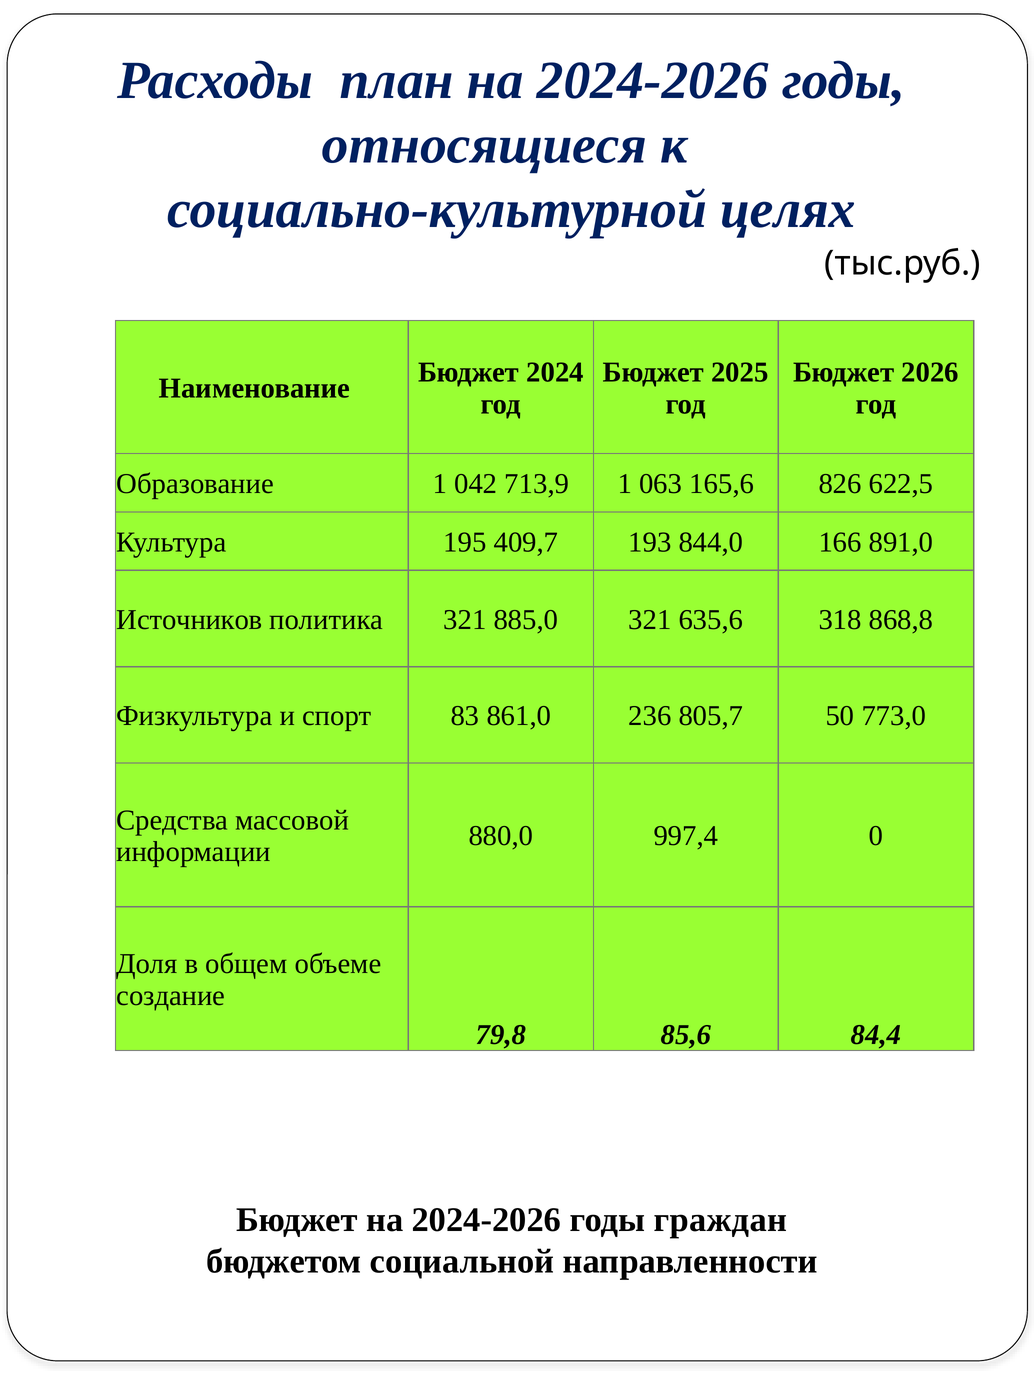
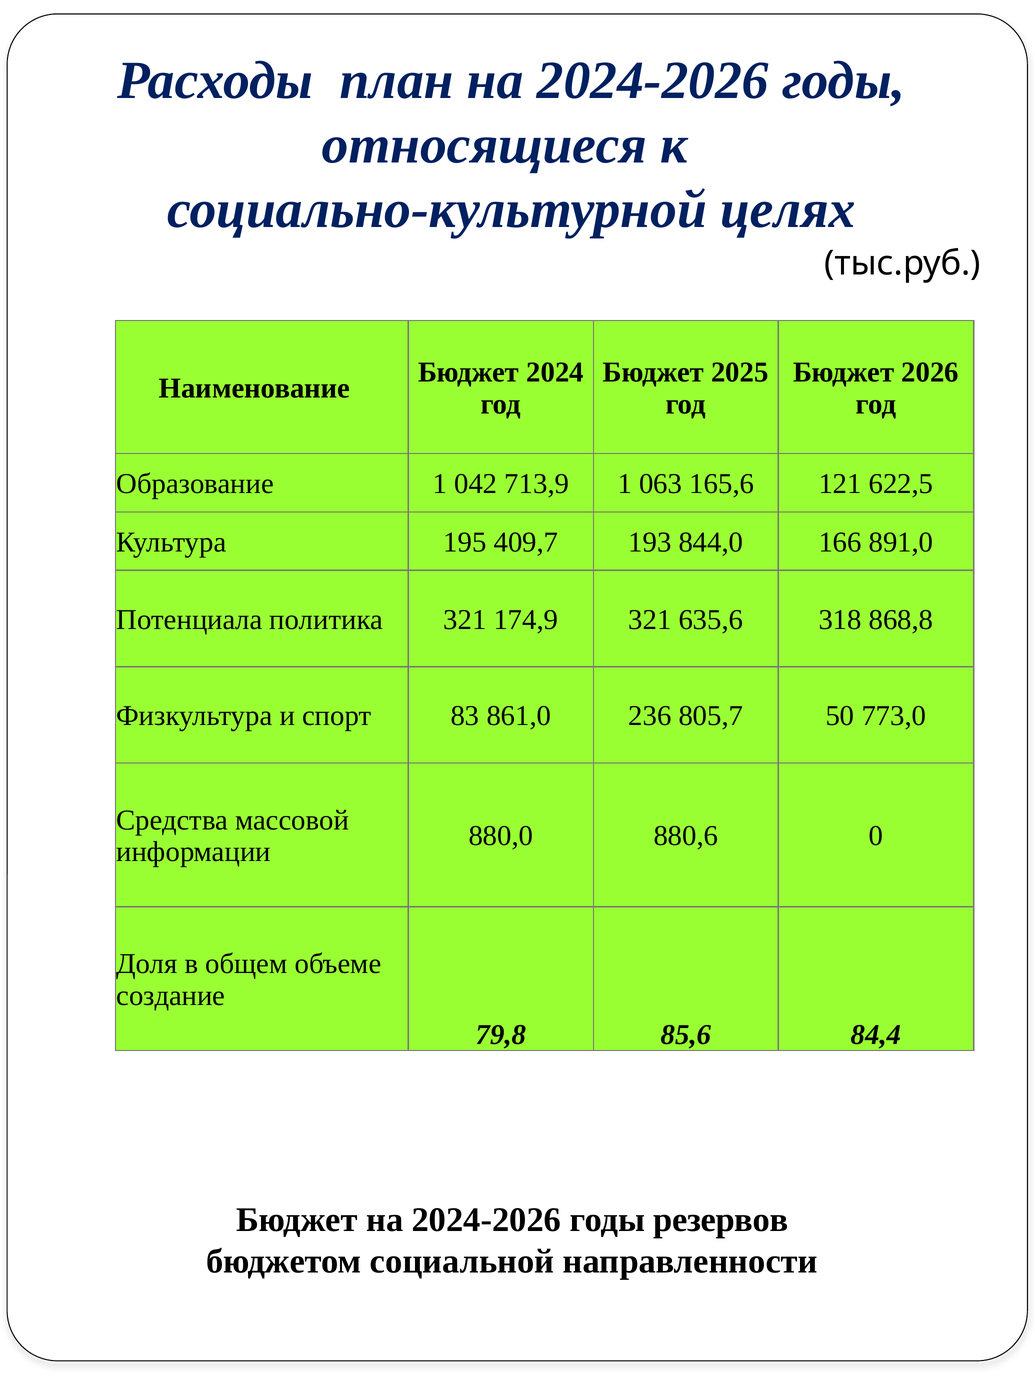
826: 826 -> 121
Источников: Источников -> Потенциала
885,0: 885,0 -> 174,9
997,4: 997,4 -> 880,6
граждан: граждан -> резервов
